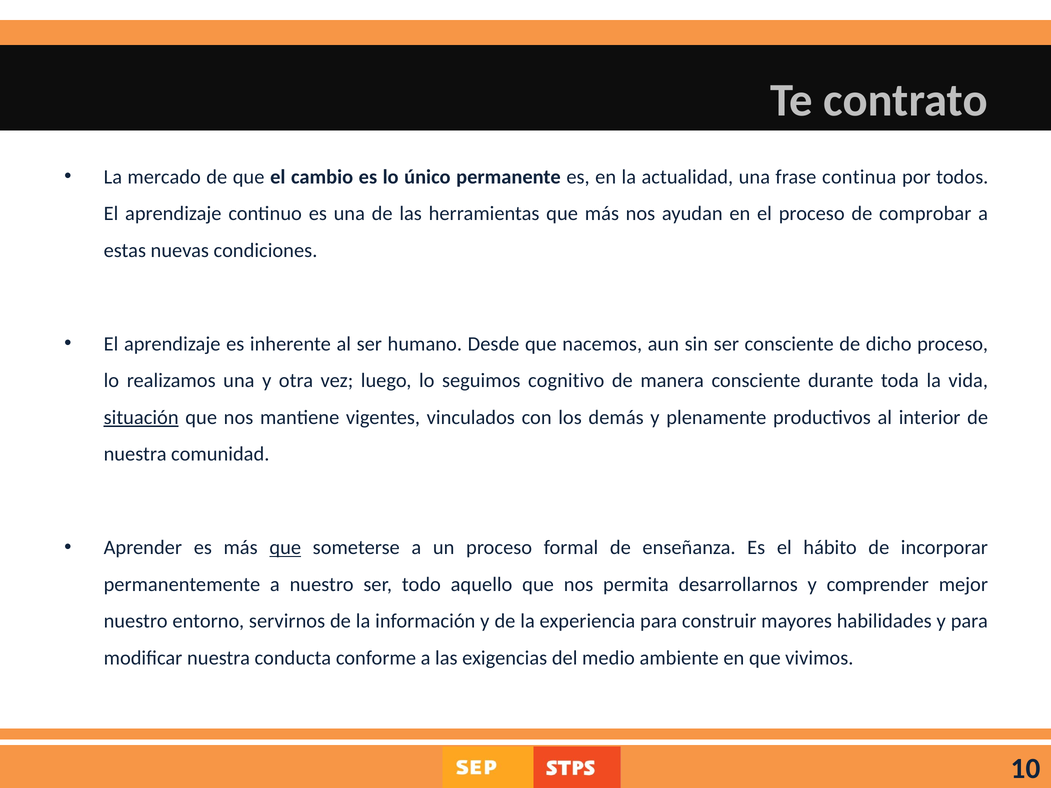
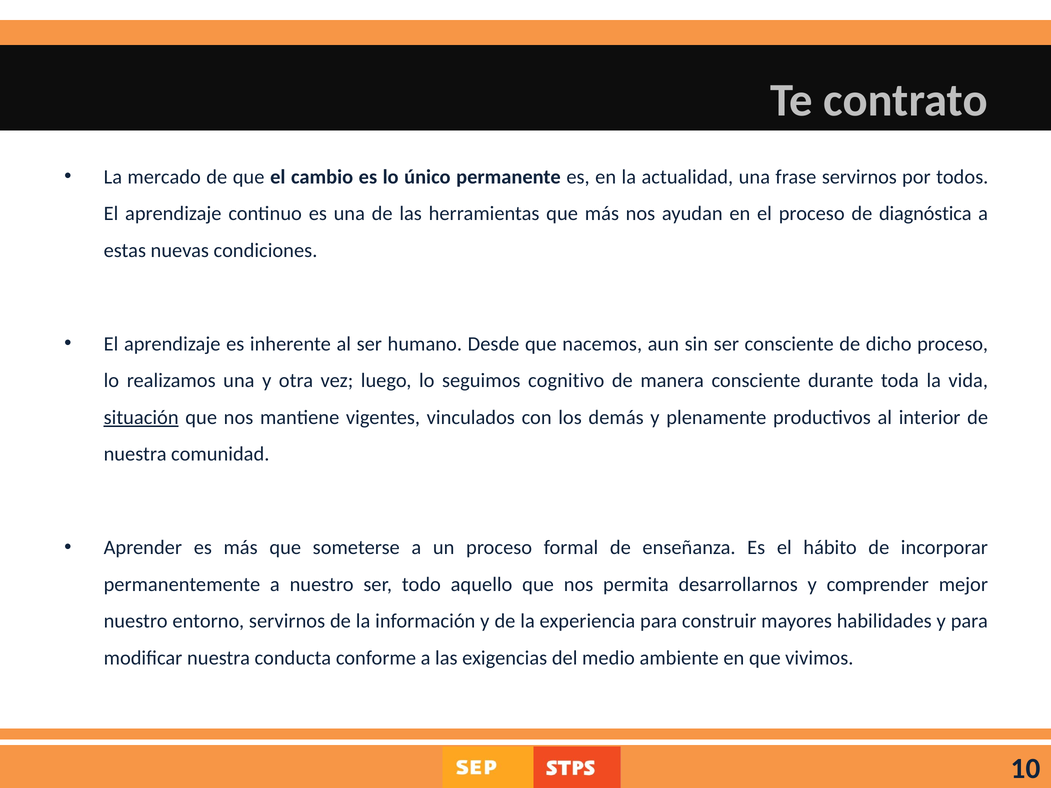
frase continua: continua -> servirnos
comprobar: comprobar -> diagnóstica
que at (285, 548) underline: present -> none
